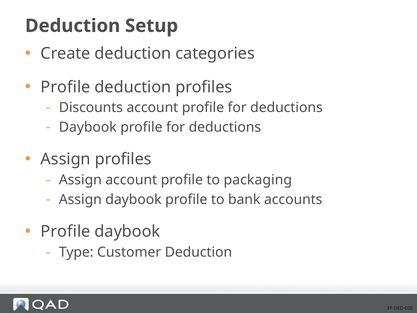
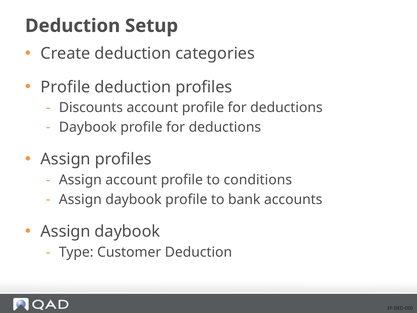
packaging: packaging -> conditions
Profile at (66, 231): Profile -> Assign
